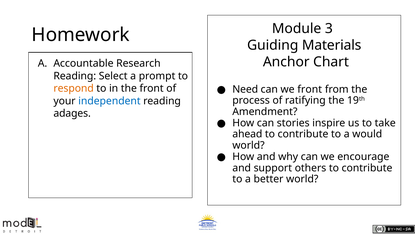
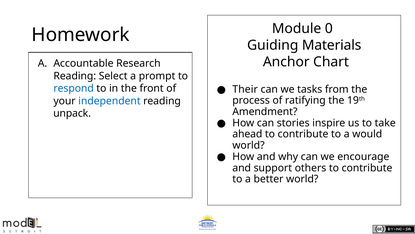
3: 3 -> 0
Need: Need -> Their
we front: front -> tasks
respond colour: orange -> blue
adages: adages -> unpack
